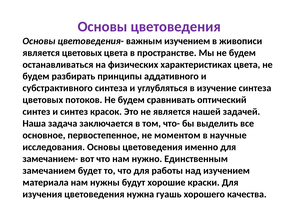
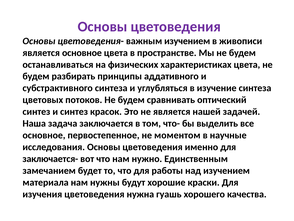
является цветовых: цветовых -> основное
замечанием-: замечанием- -> заключается-
